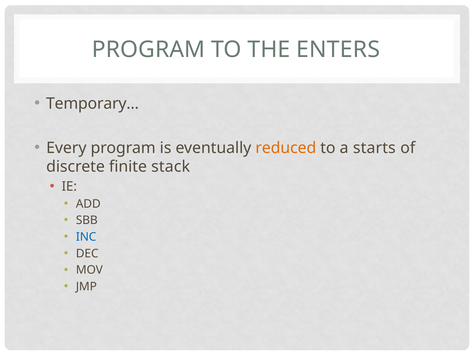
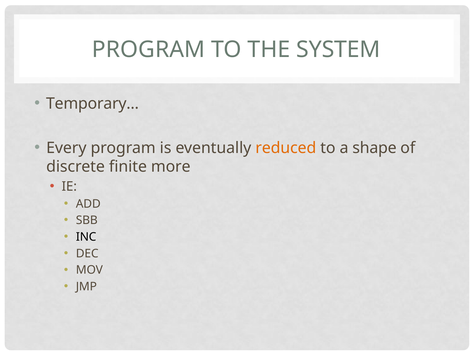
ENTERS: ENTERS -> SYSTEM
starts: starts -> shape
stack: stack -> more
INC colour: blue -> black
